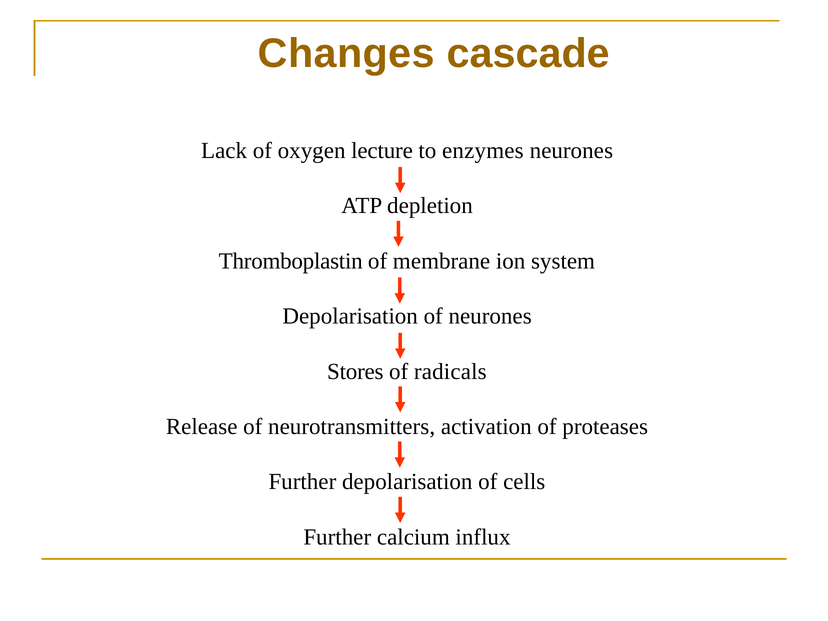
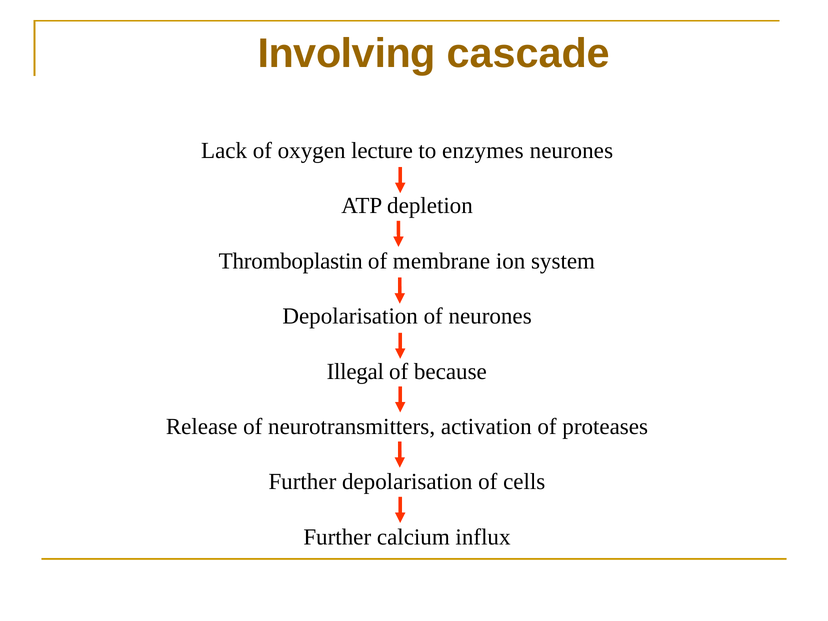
Changes: Changes -> Involving
Stores: Stores -> Illegal
radicals: radicals -> because
